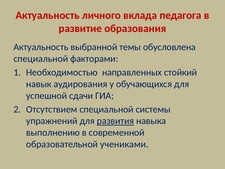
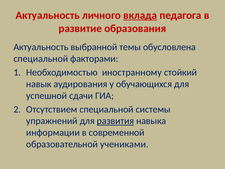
вклада underline: none -> present
направленных: направленных -> иностранному
выполнению: выполнению -> информации
